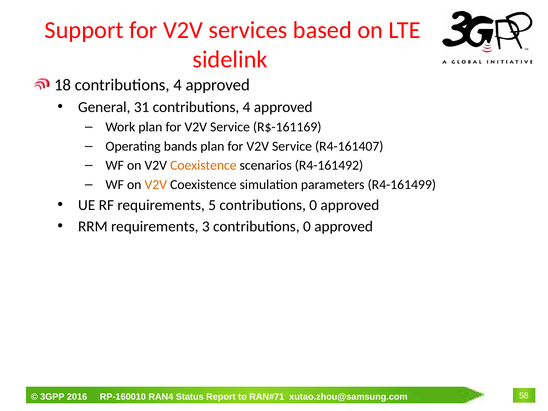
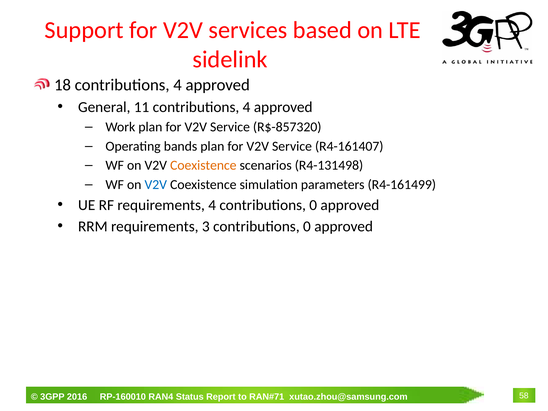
31: 31 -> 11
R$-161169: R$-161169 -> R$-857320
R4-161492: R4-161492 -> R4-131498
V2V at (156, 185) colour: orange -> blue
requirements 5: 5 -> 4
